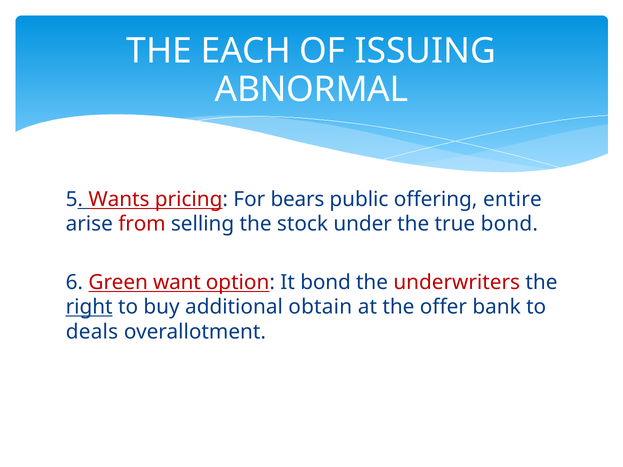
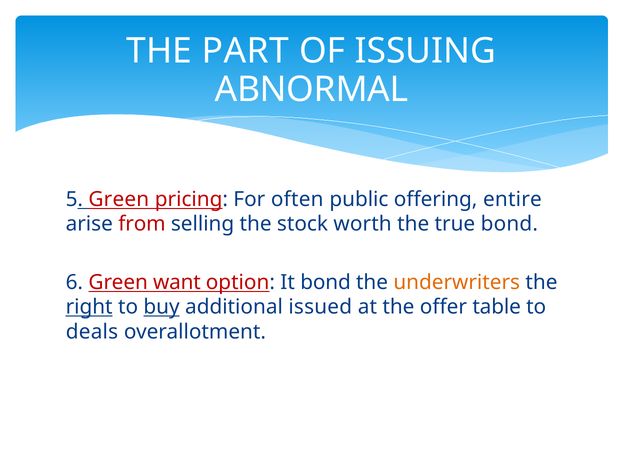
EACH: EACH -> PART
5 Wants: Wants -> Green
bears: bears -> often
under: under -> worth
underwriters colour: red -> orange
buy underline: none -> present
obtain: obtain -> issued
bank: bank -> table
